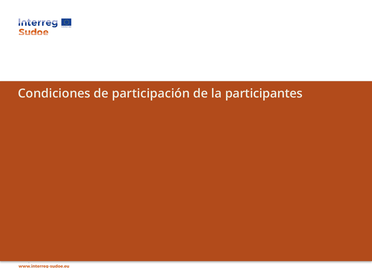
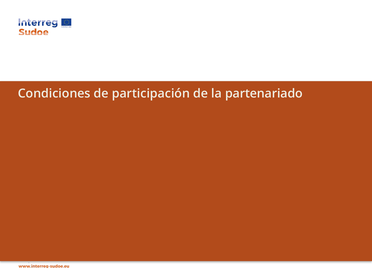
participantes: participantes -> partenariado
